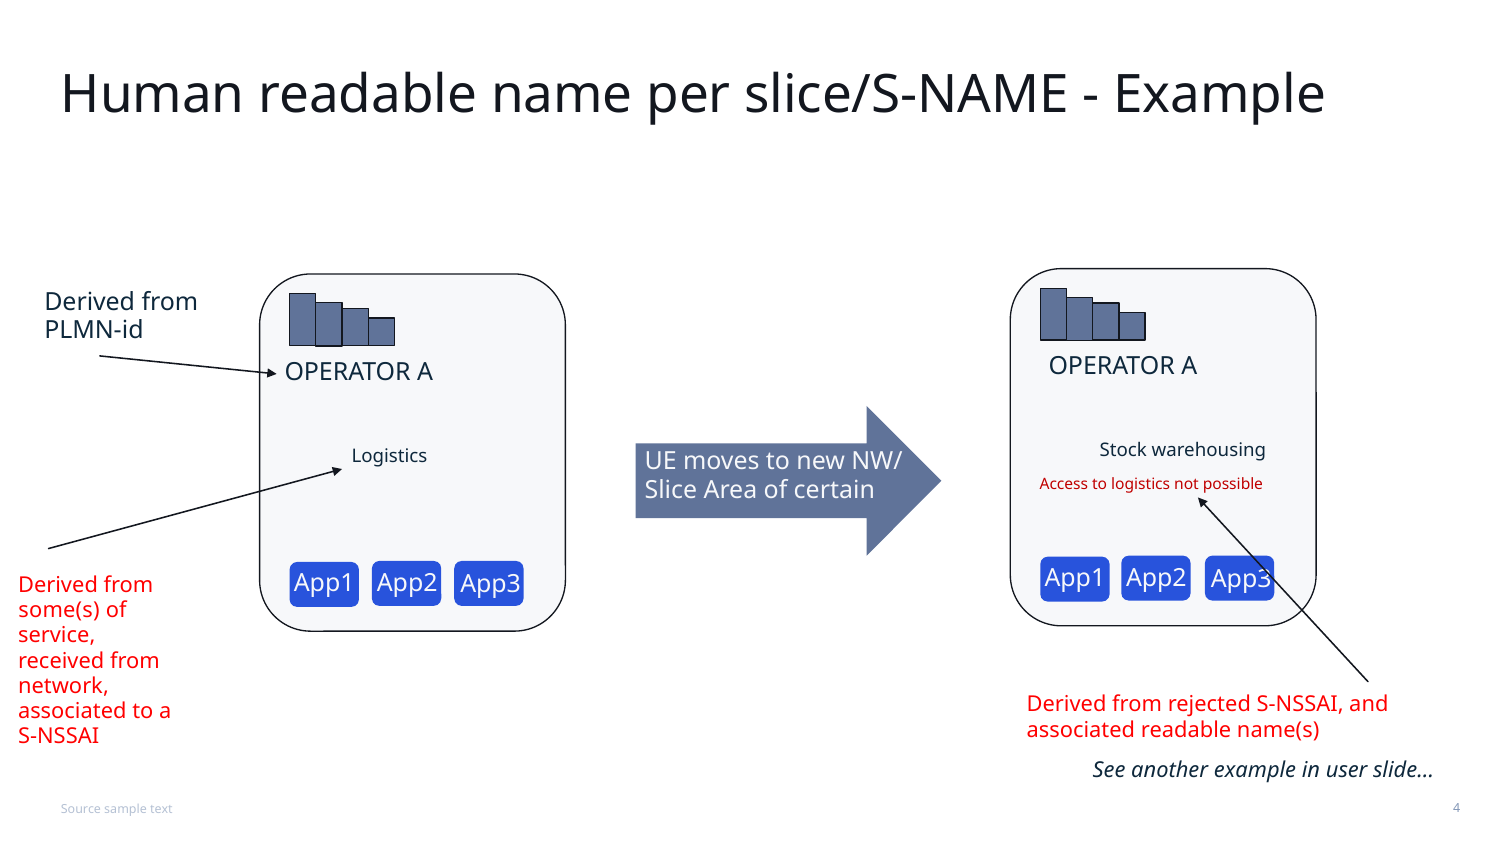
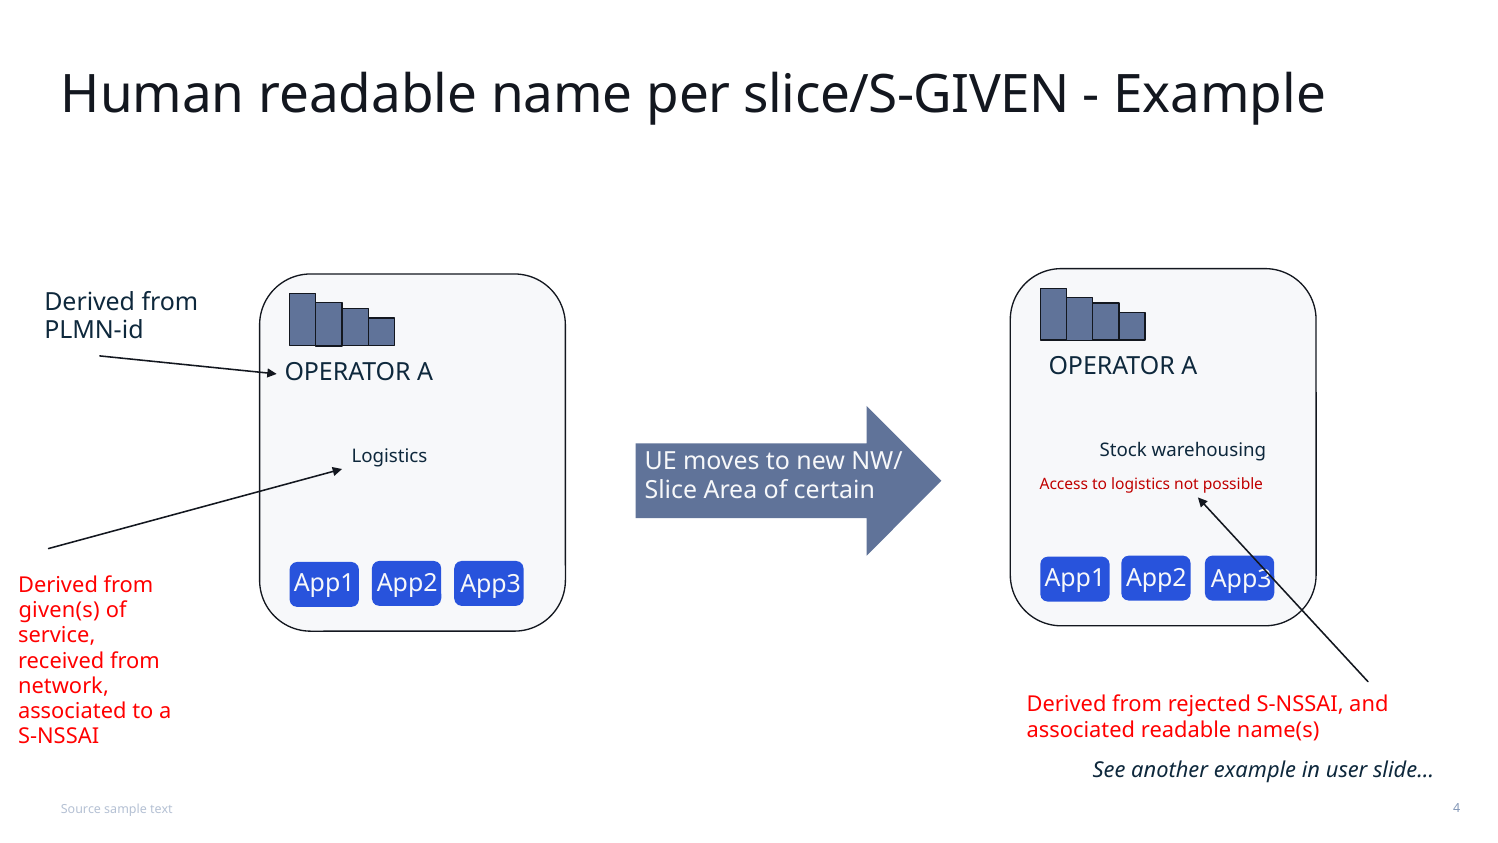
slice/S-NAME: slice/S-NAME -> slice/S-GIVEN
some(s: some(s -> given(s
